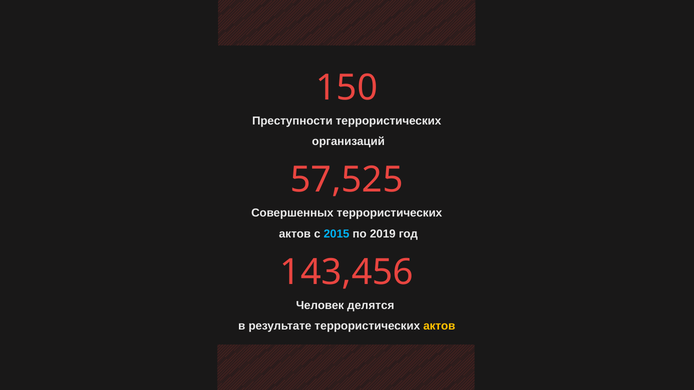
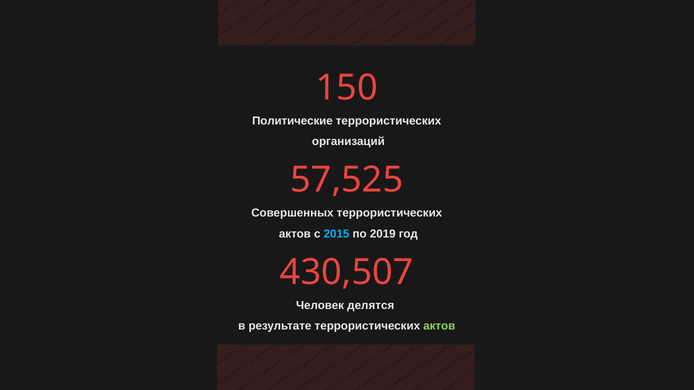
Преступности: Преступности -> Политические
143,456: 143,456 -> 430,507
актов at (439, 326) colour: yellow -> light green
